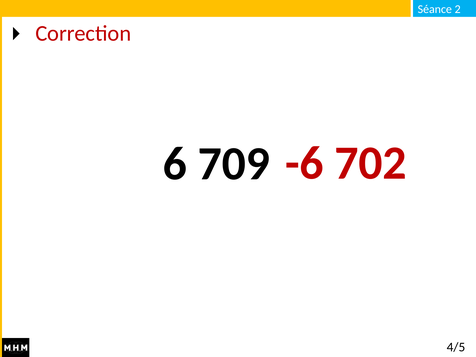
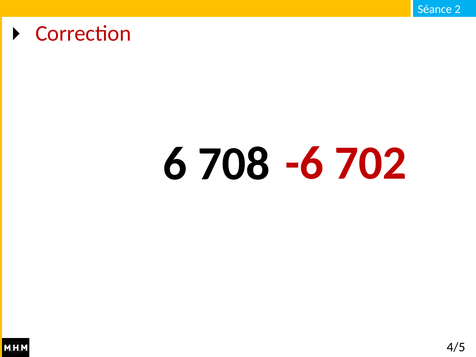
709: 709 -> 708
